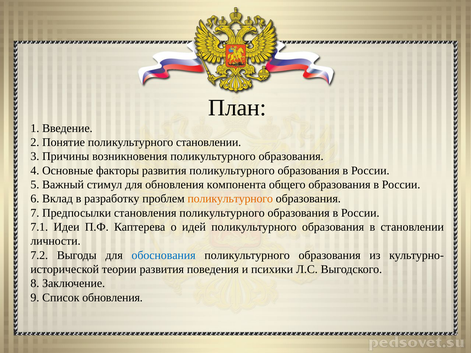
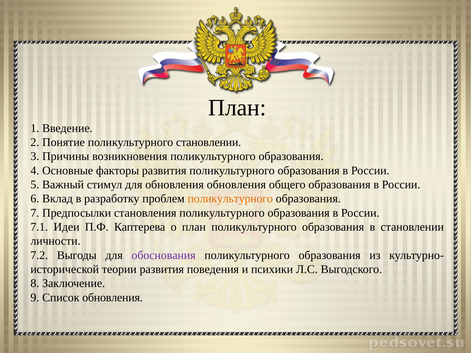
обновления компонента: компонента -> обновления
о идей: идей -> план
обоснования colour: blue -> purple
